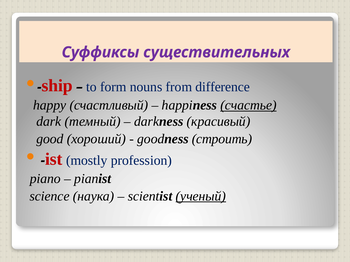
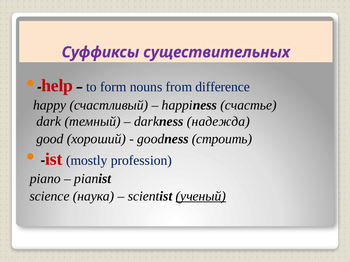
ship: ship -> help
счастье underline: present -> none
красивый: красивый -> надежда
